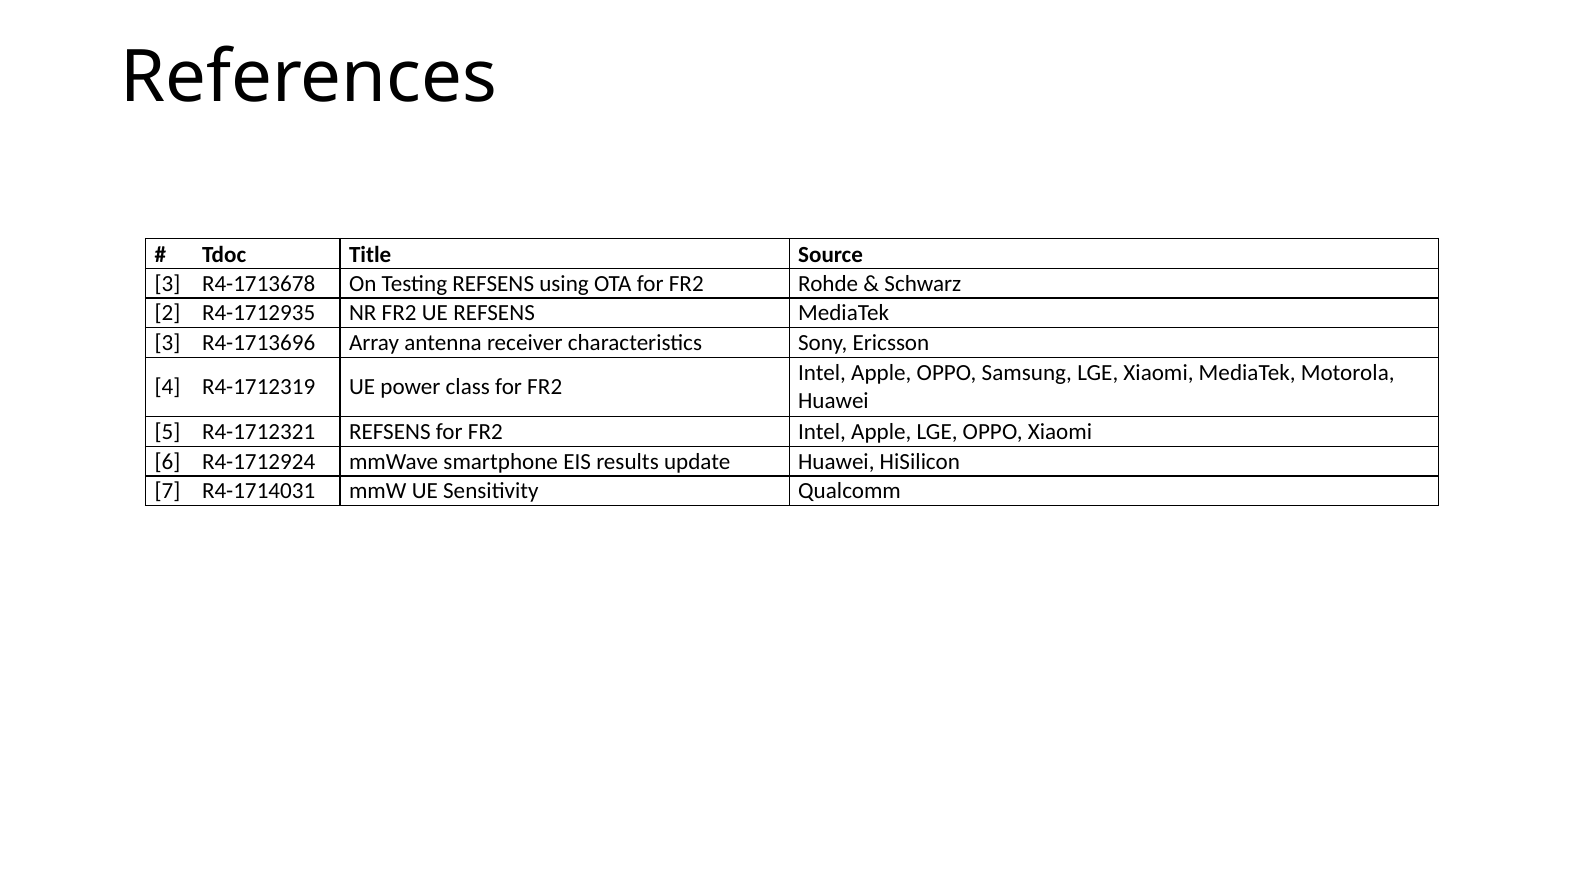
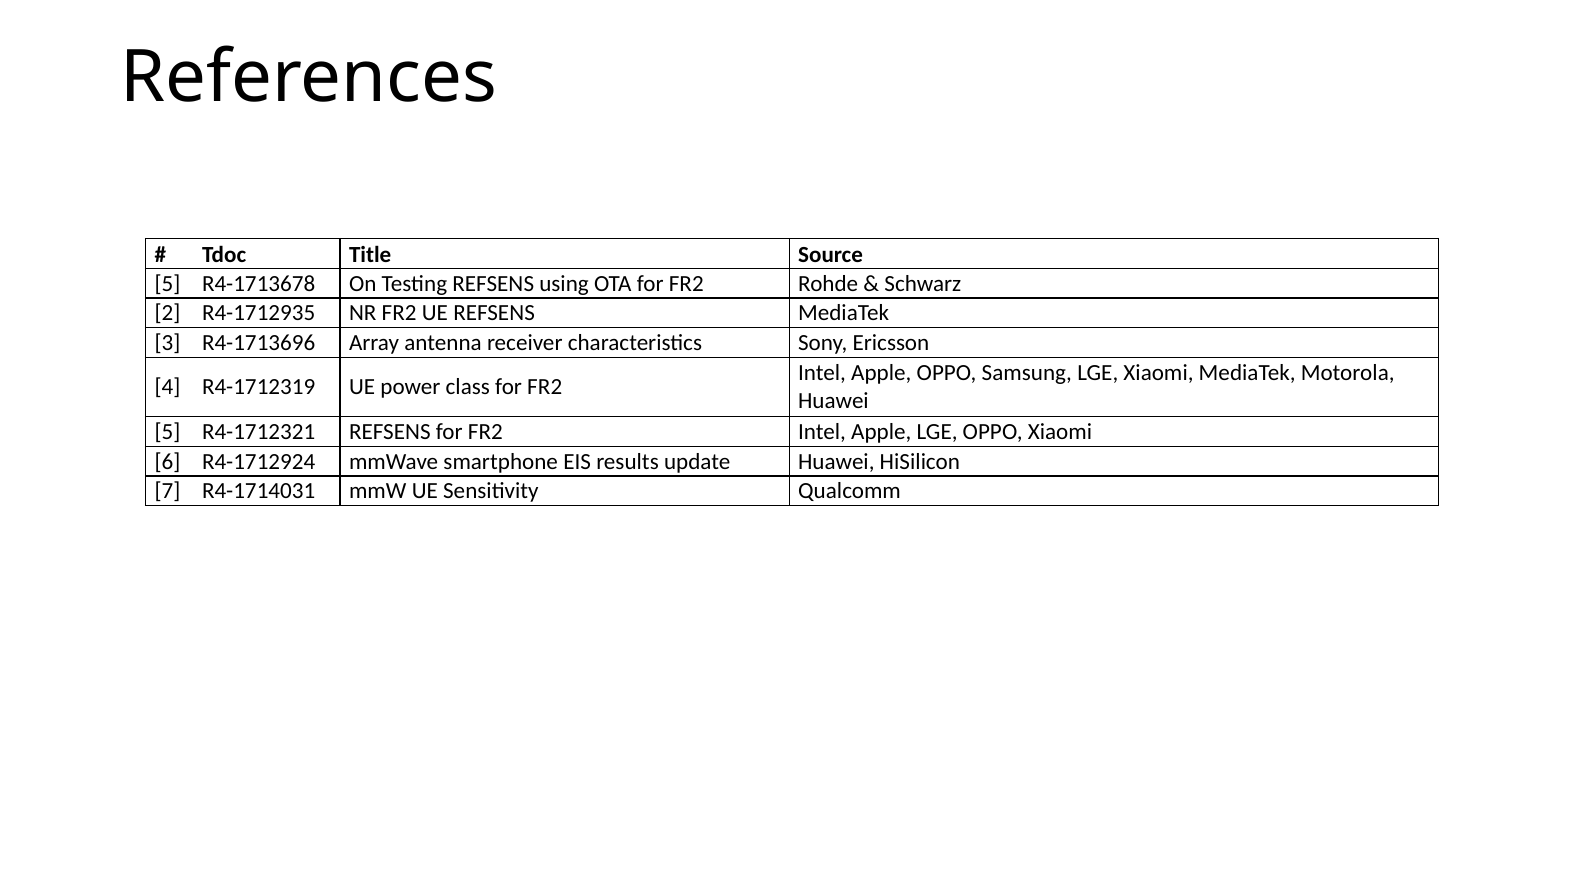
3 at (167, 284): 3 -> 5
